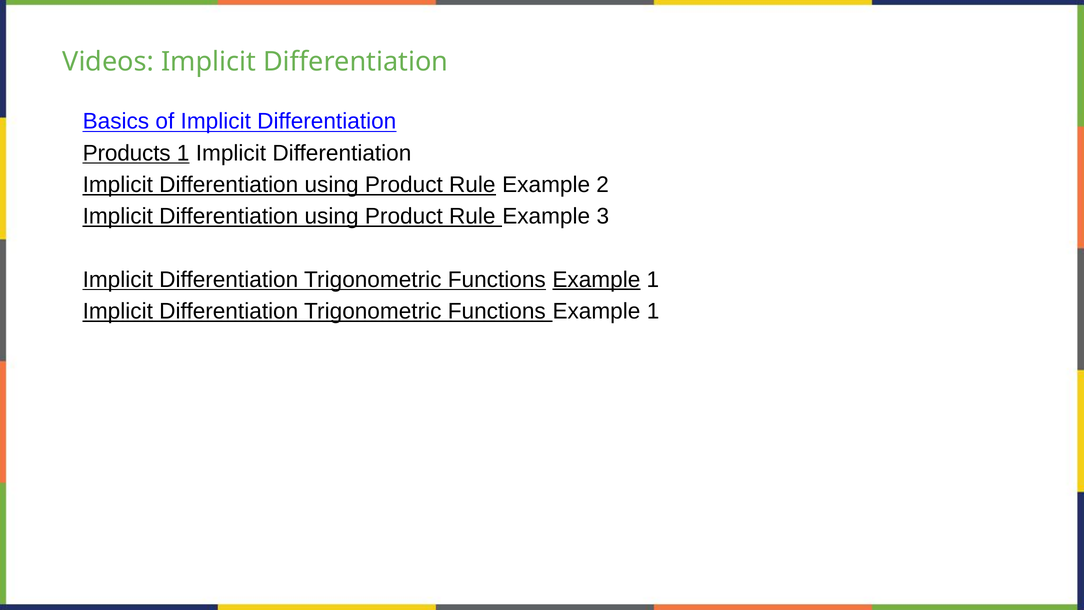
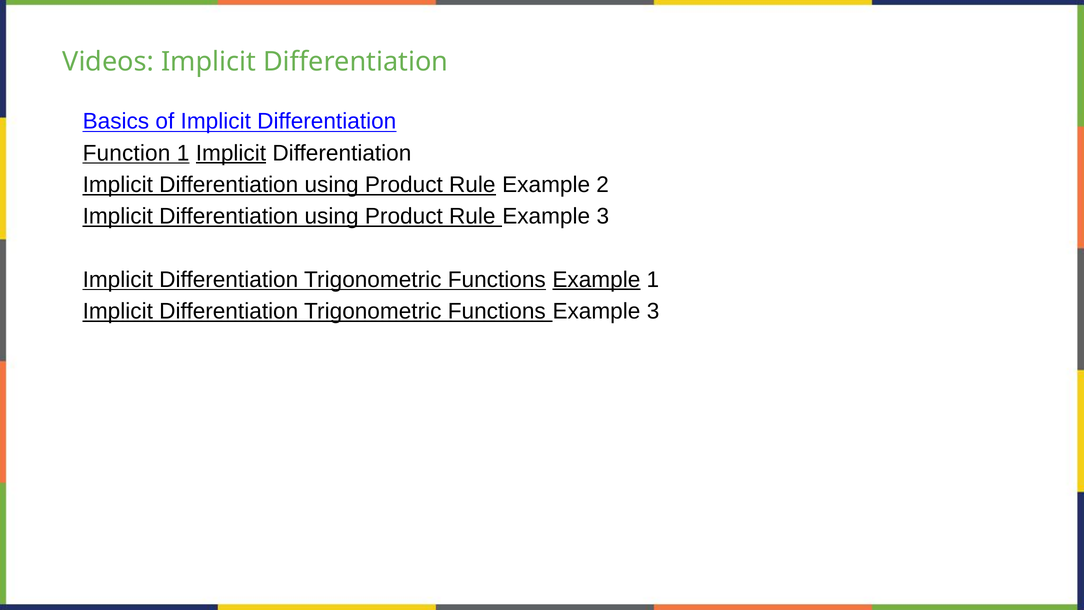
Products: Products -> Function
Implicit at (231, 153) underline: none -> present
1 at (653, 311): 1 -> 3
